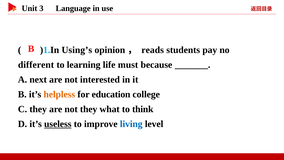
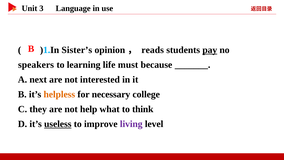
Using’s: Using’s -> Sister’s
pay underline: none -> present
different: different -> speakers
education: education -> necessary
not they: they -> help
living colour: blue -> purple
